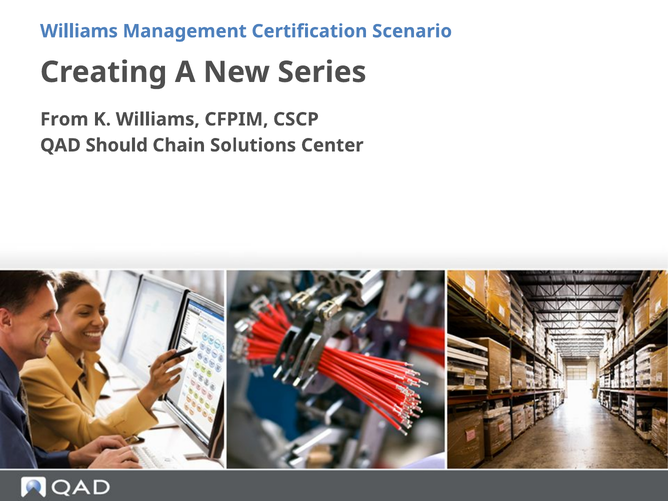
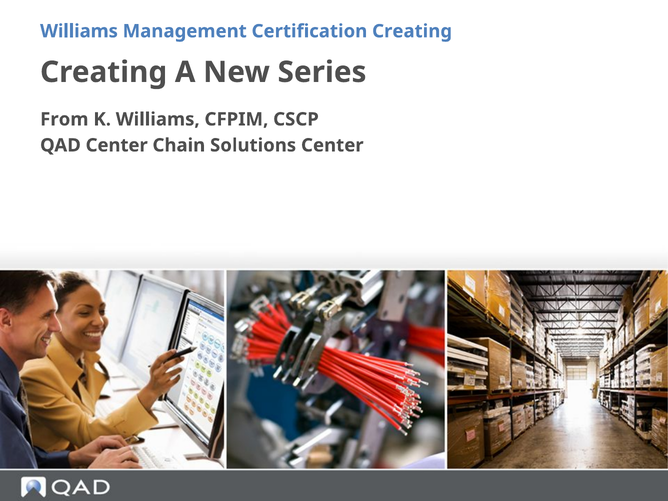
Certification Scenario: Scenario -> Creating
QAD Should: Should -> Center
